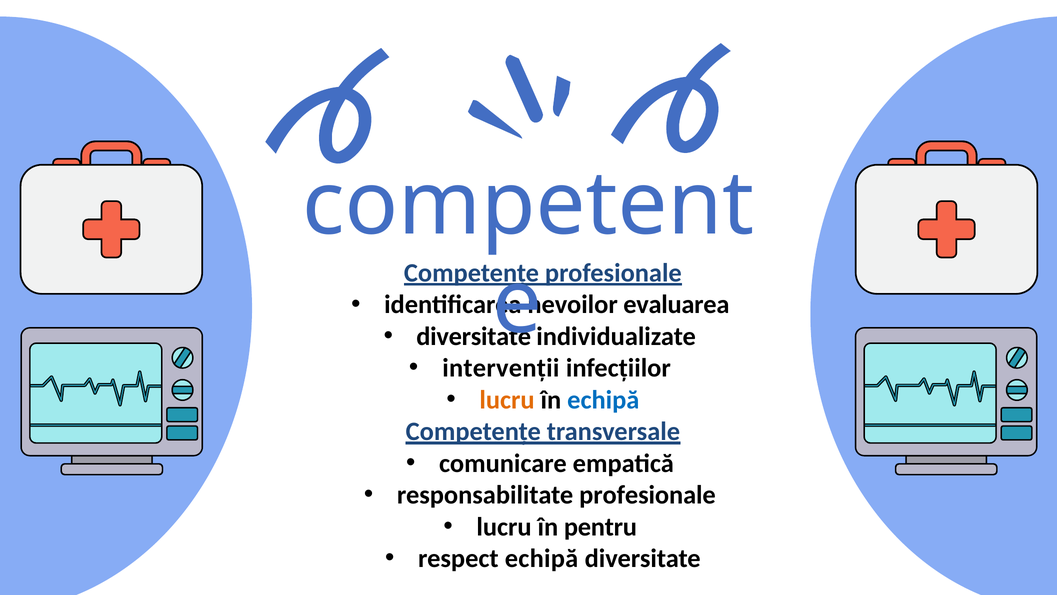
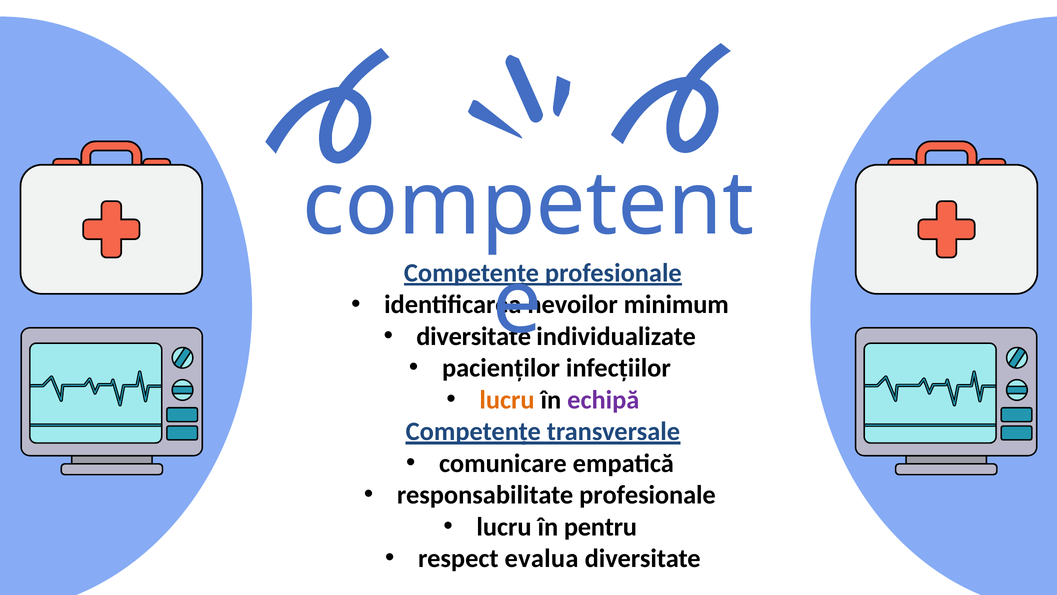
evaluarea: evaluarea -> minimum
intervenții: intervenții -> pacienților
echipă at (603, 400) colour: blue -> purple
respect echipă: echipă -> evalua
